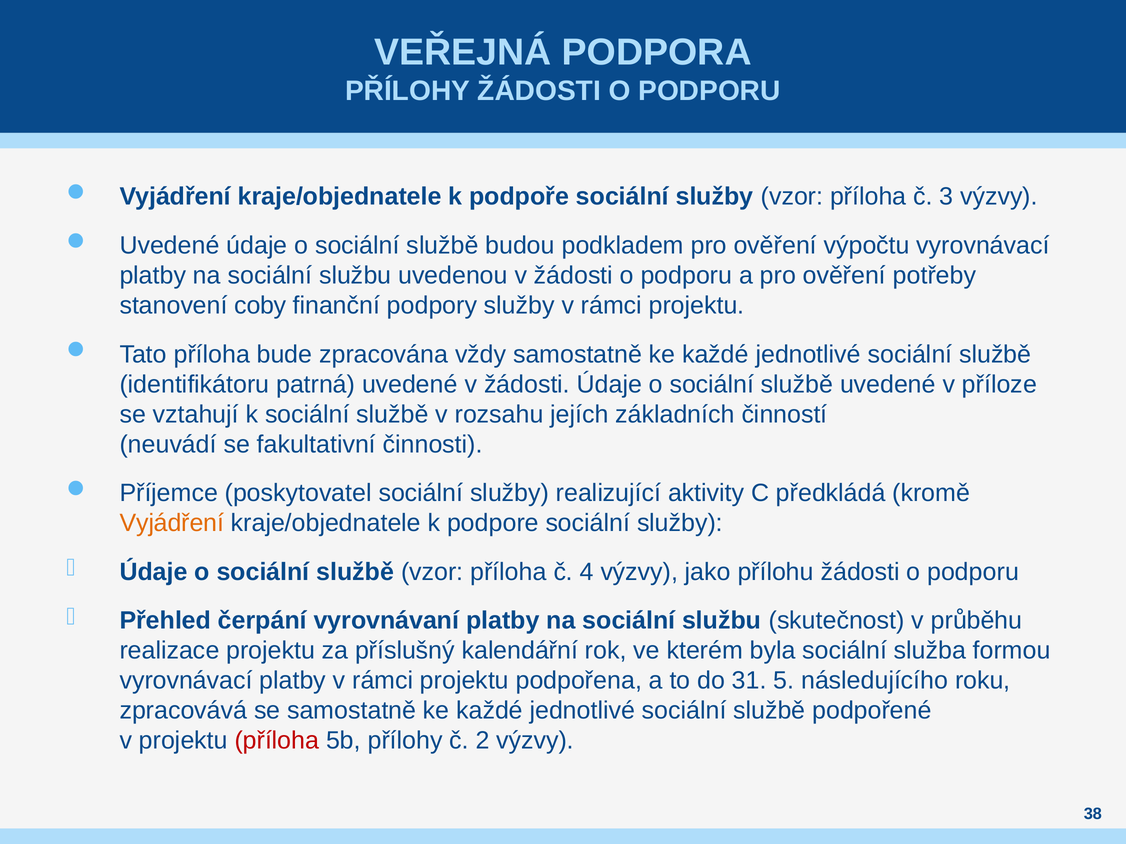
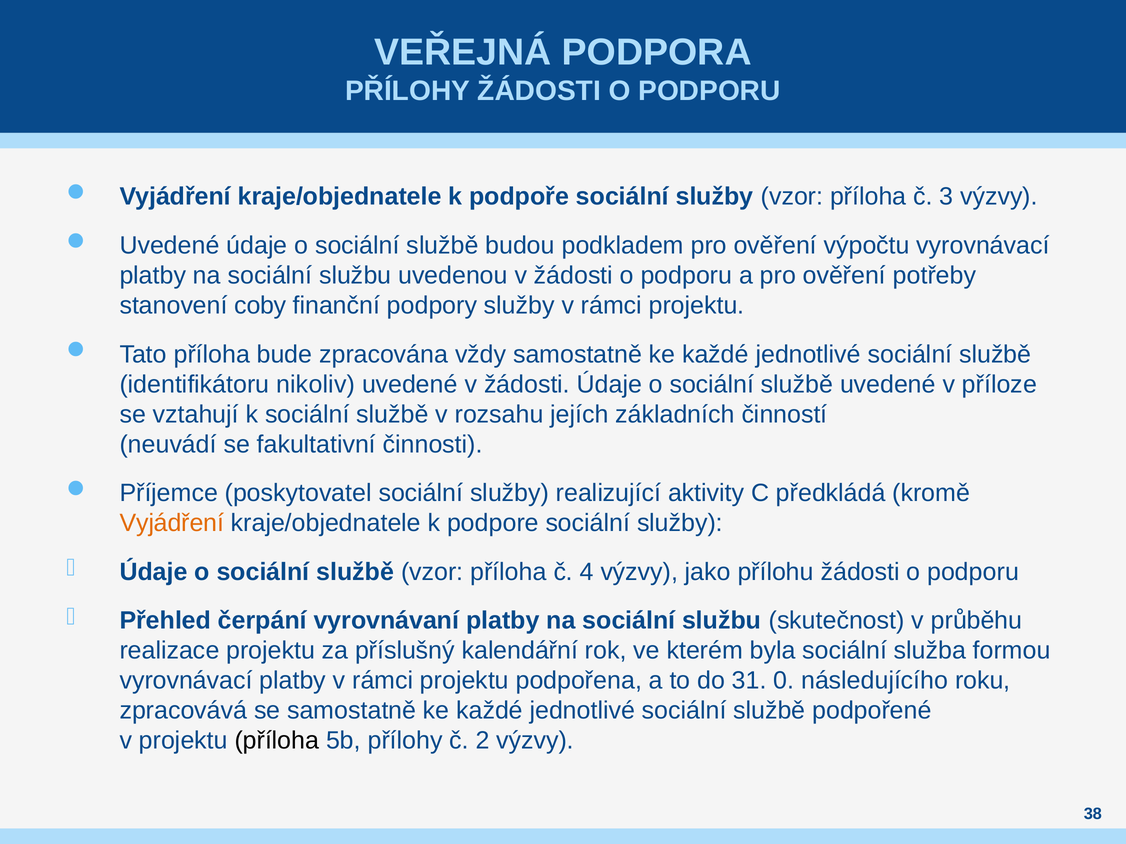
patrná: patrná -> nikoliv
5: 5 -> 0
příloha at (277, 741) colour: red -> black
